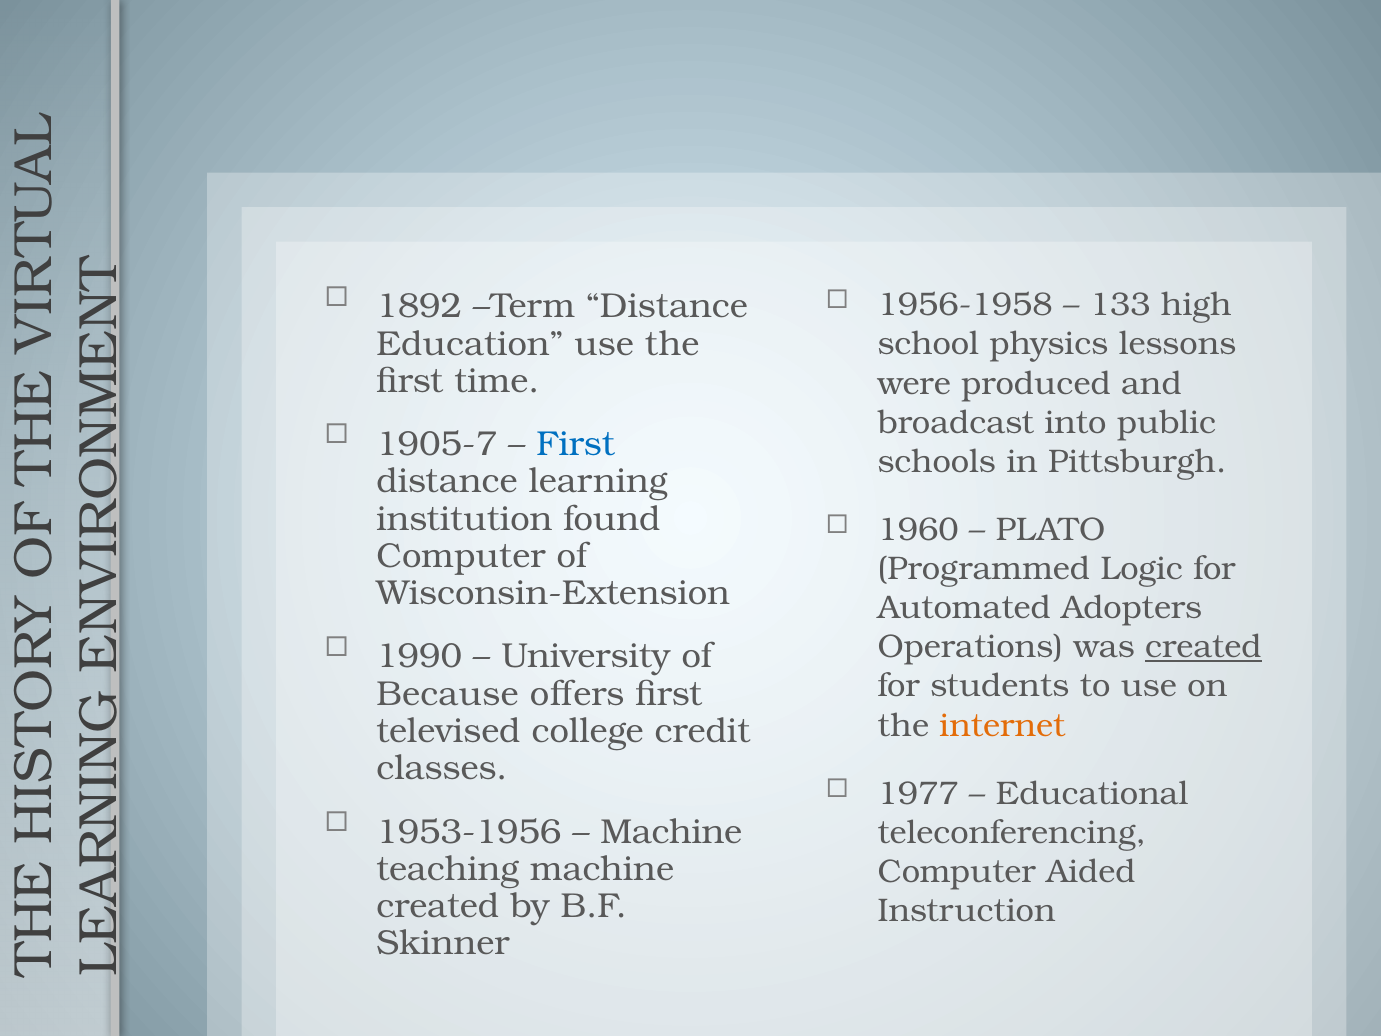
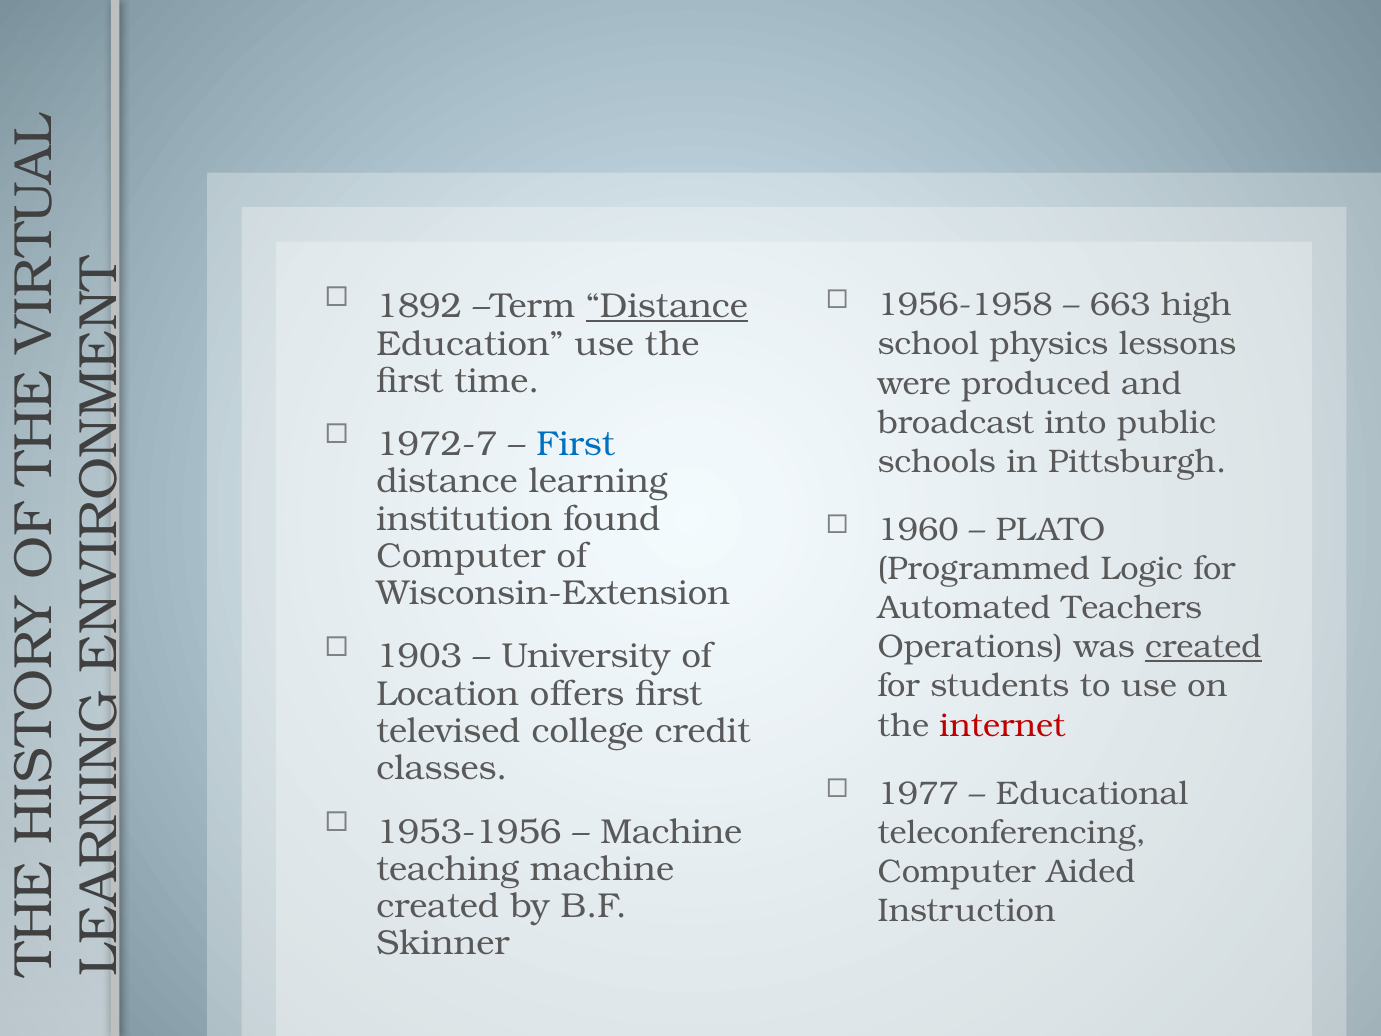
Distance at (667, 306) underline: none -> present
133: 133 -> 663
1905-7: 1905-7 -> 1972-7
Adopters: Adopters -> Teachers
1990: 1990 -> 1903
Because: Because -> Location
internet colour: orange -> red
